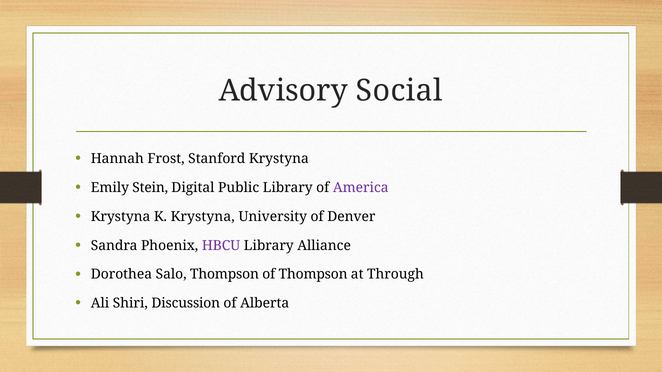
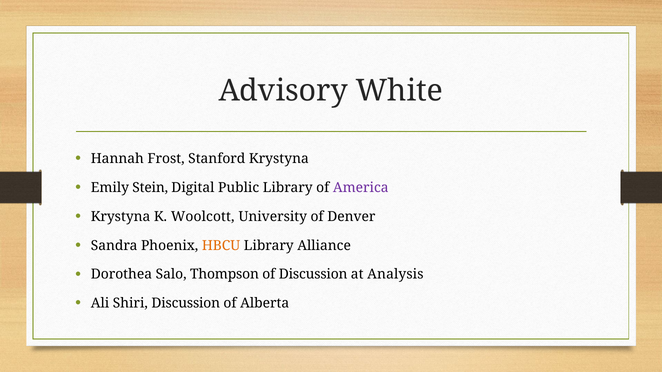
Social: Social -> White
K Krystyna: Krystyna -> Woolcott
HBCU colour: purple -> orange
of Thompson: Thompson -> Discussion
Through: Through -> Analysis
